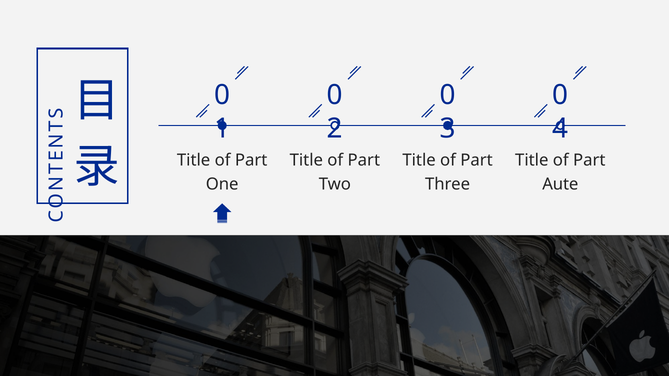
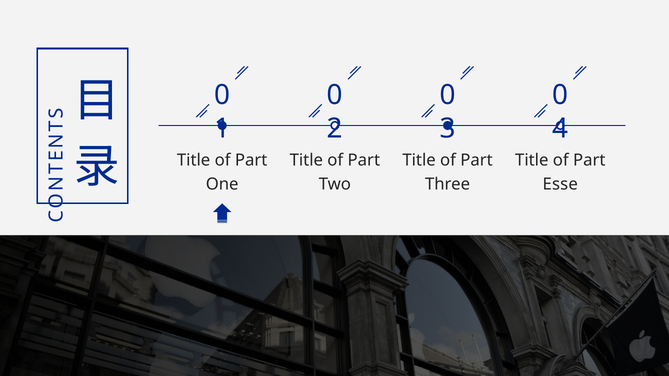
Aute: Aute -> Esse
